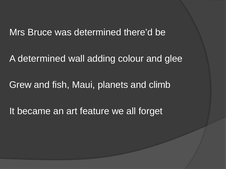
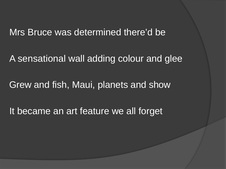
A determined: determined -> sensational
climb: climb -> show
